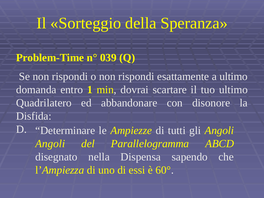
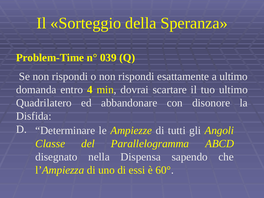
1: 1 -> 4
Angoli at (50, 144): Angoli -> Classe
